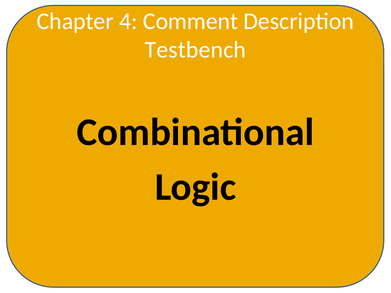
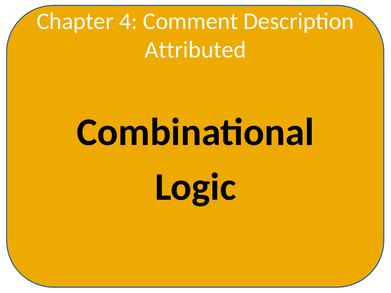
Testbench: Testbench -> Attributed
